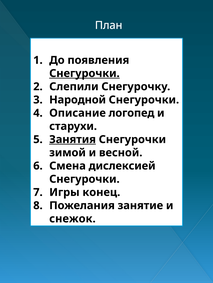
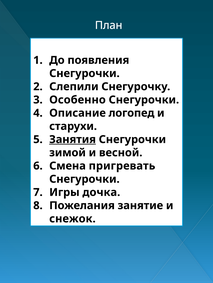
Снегурочки at (84, 74) underline: present -> none
Народной: Народной -> Особенно
дислексией: дислексией -> пригревать
конец: конец -> дочка
